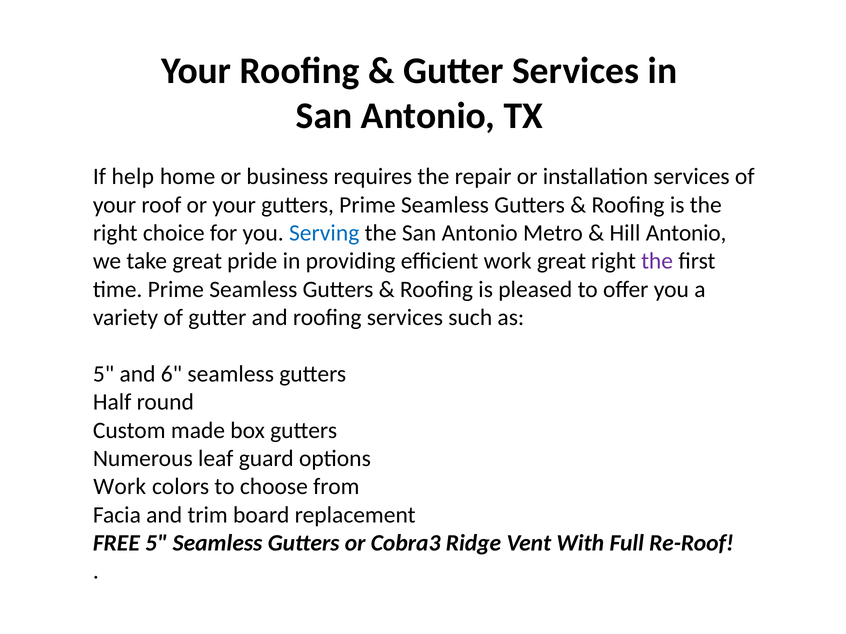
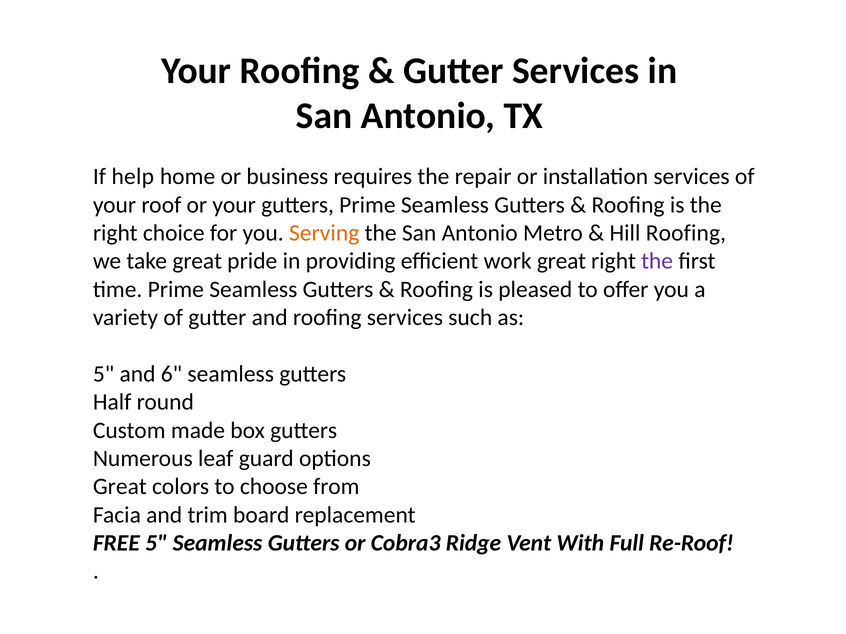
Serving colour: blue -> orange
Hill Antonio: Antonio -> Roofing
Work at (120, 487): Work -> Great
